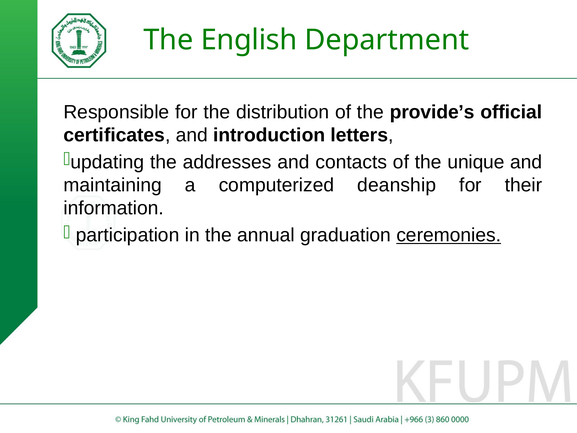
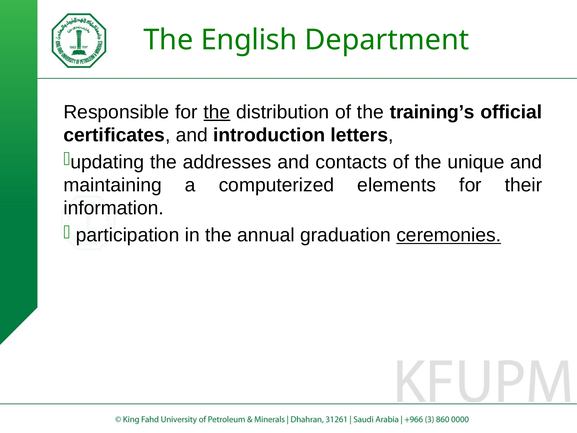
the at (217, 112) underline: none -> present
provide’s: provide’s -> training’s
deanship: deanship -> elements
